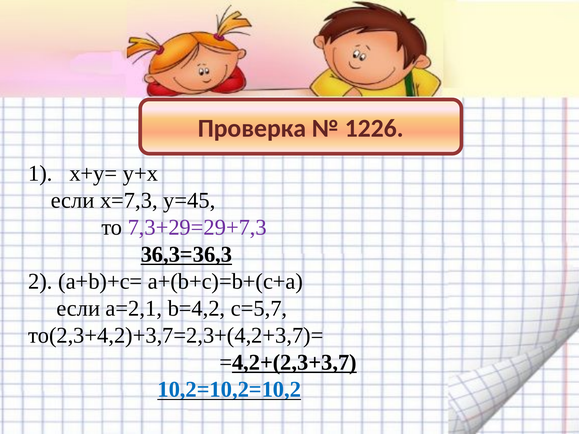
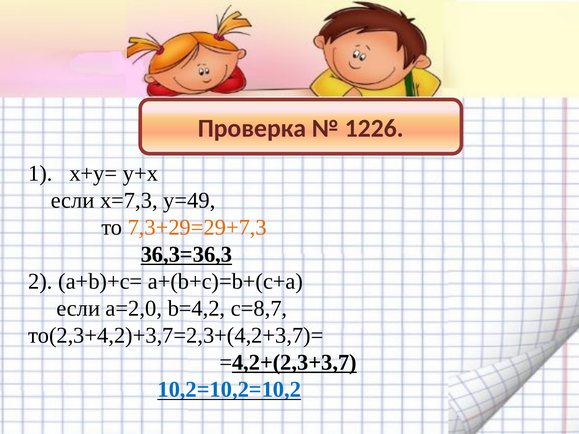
у=45: у=45 -> у=49
7,3+29=29+7,3 colour: purple -> orange
а=2,1: а=2,1 -> а=2,0
с=5,7: с=5,7 -> с=8,7
